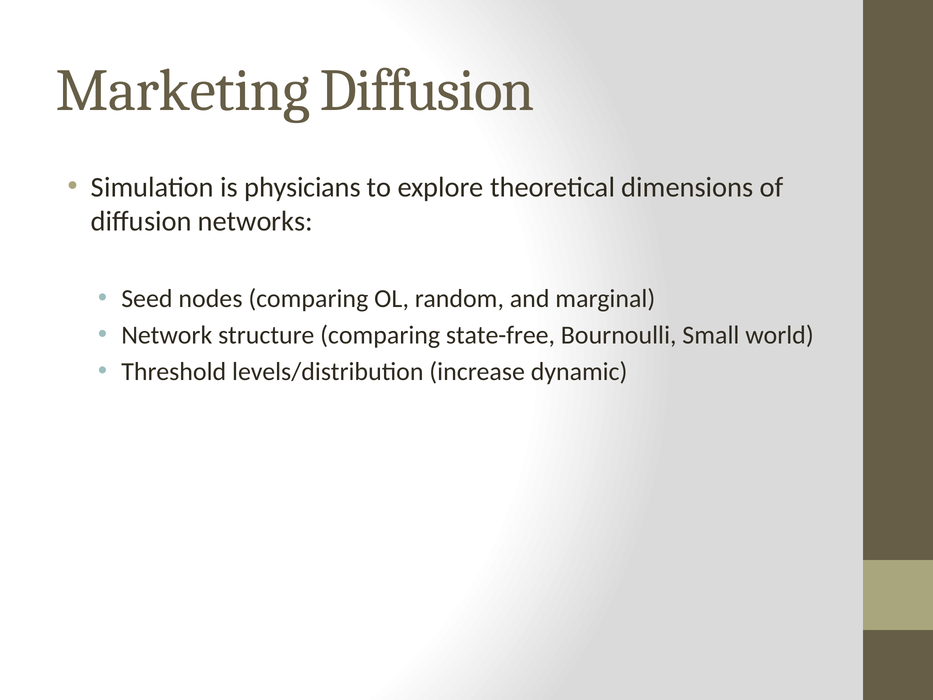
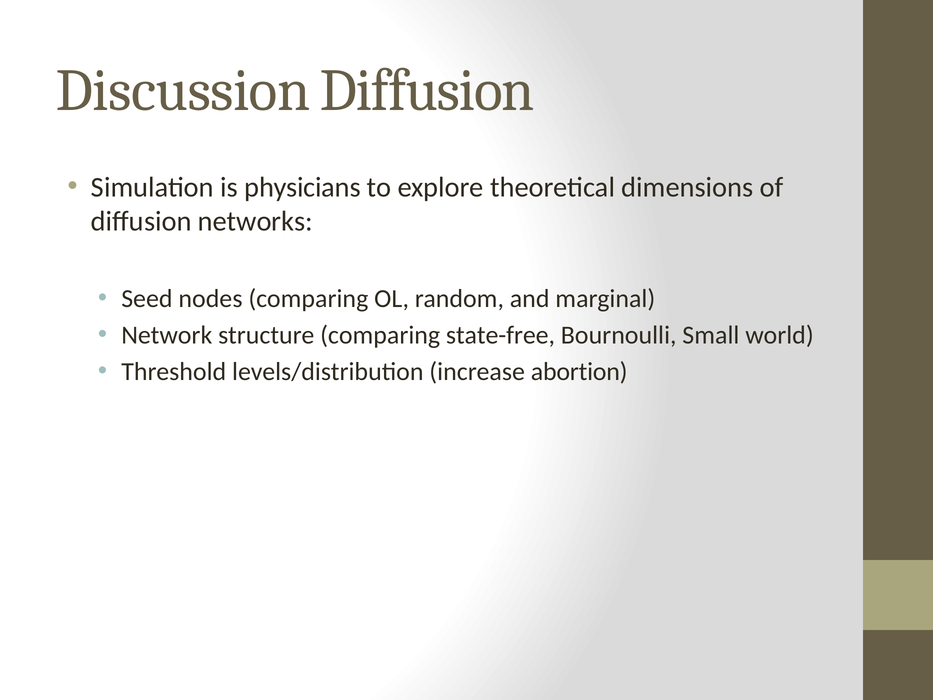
Marketing: Marketing -> Discussion
dynamic: dynamic -> abortion
